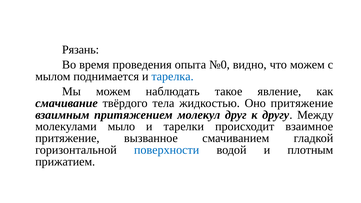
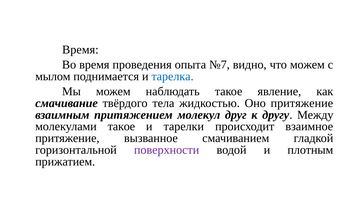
Рязань at (81, 50): Рязань -> Время
№0: №0 -> №7
молекулами мыло: мыло -> такое
поверхности colour: blue -> purple
